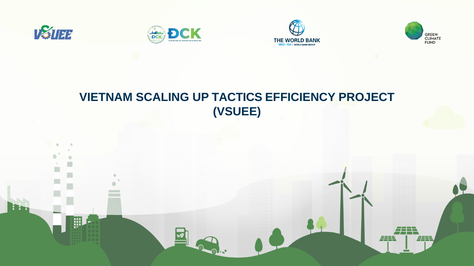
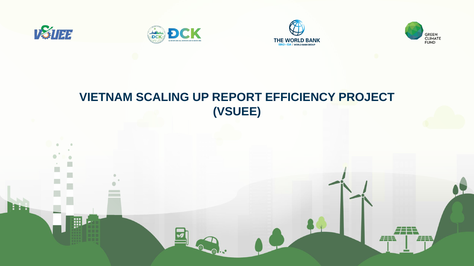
TACTICS: TACTICS -> REPORT
